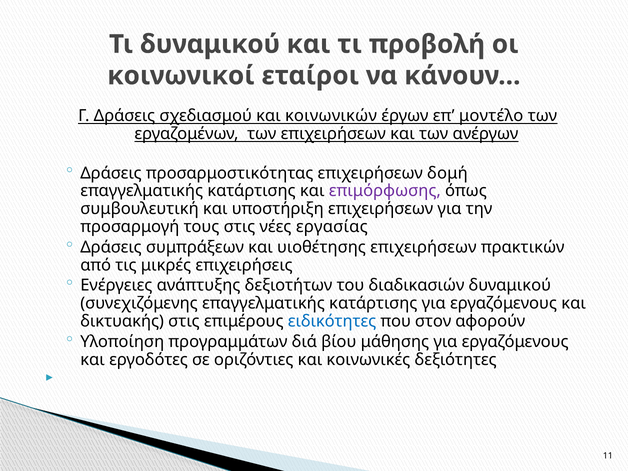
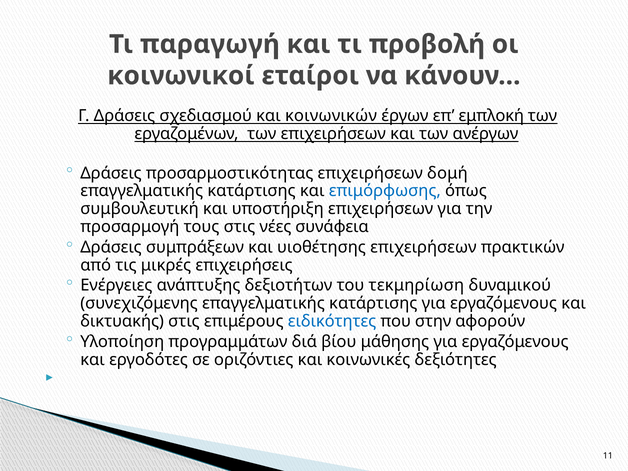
Τι δυναμικού: δυναμικού -> παραγωγή
μοντέλο: μοντέλο -> εμπλοκή
επιμόρφωσης colour: purple -> blue
εργασίας: εργασίας -> συνάφεια
διαδικασιών: διαδικασιών -> τεκμηρίωση
στον: στον -> στην
